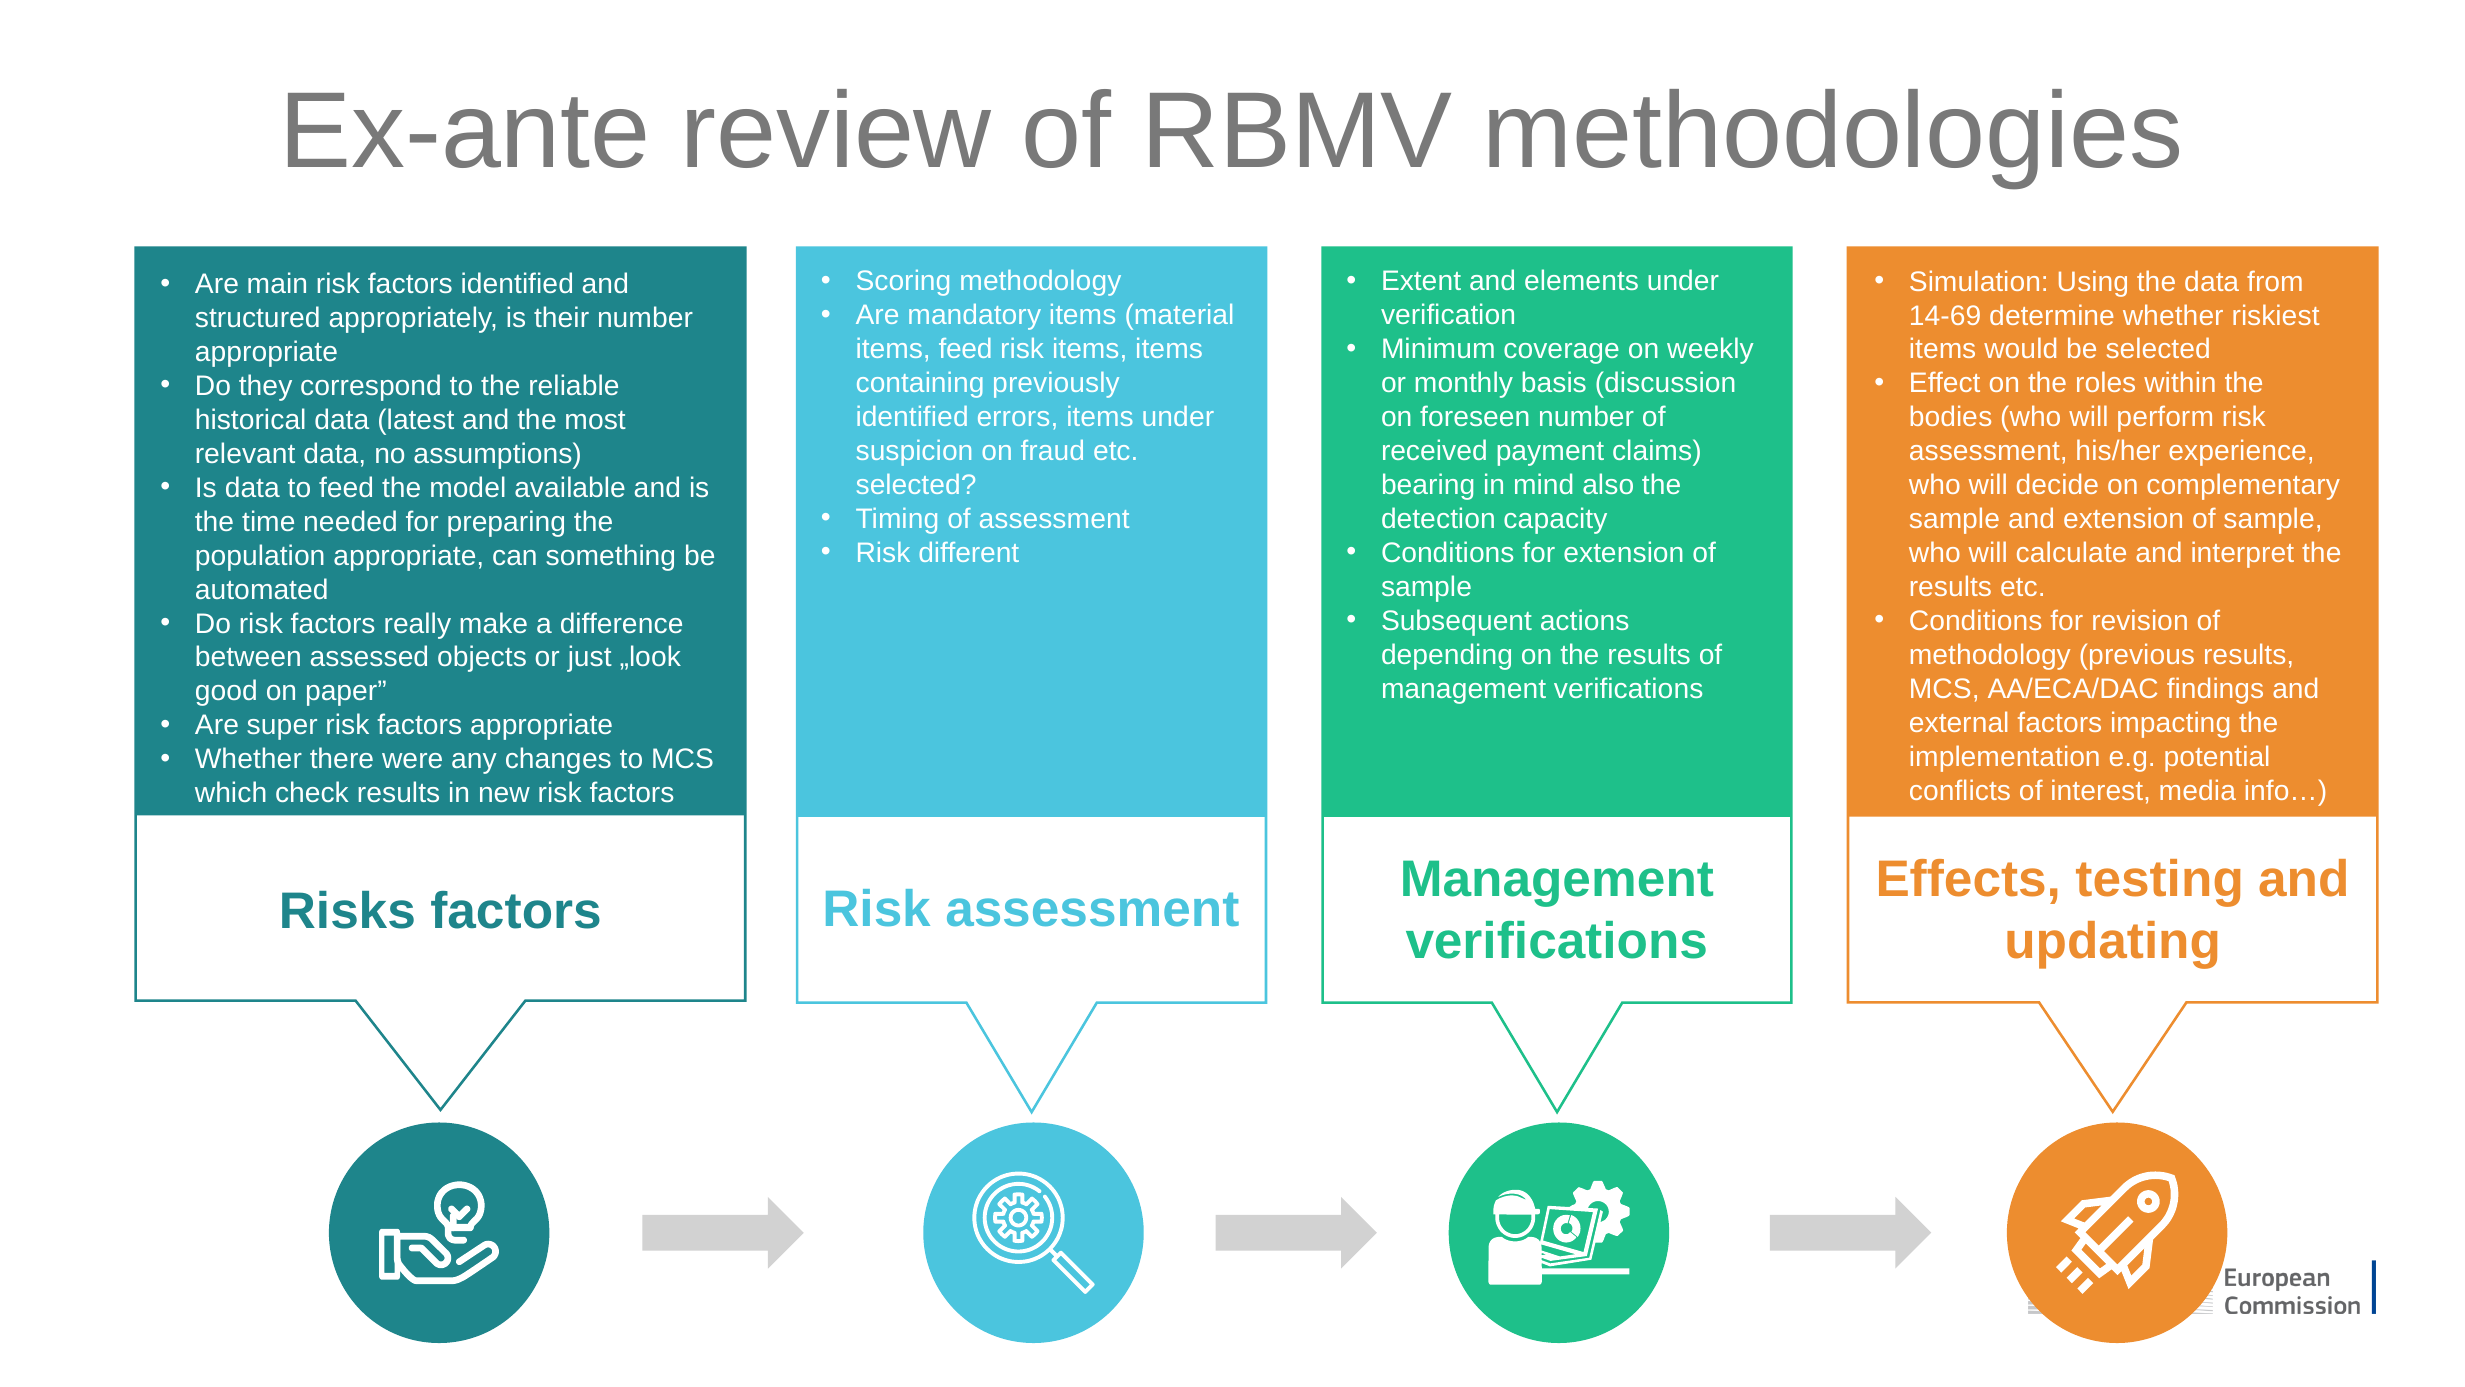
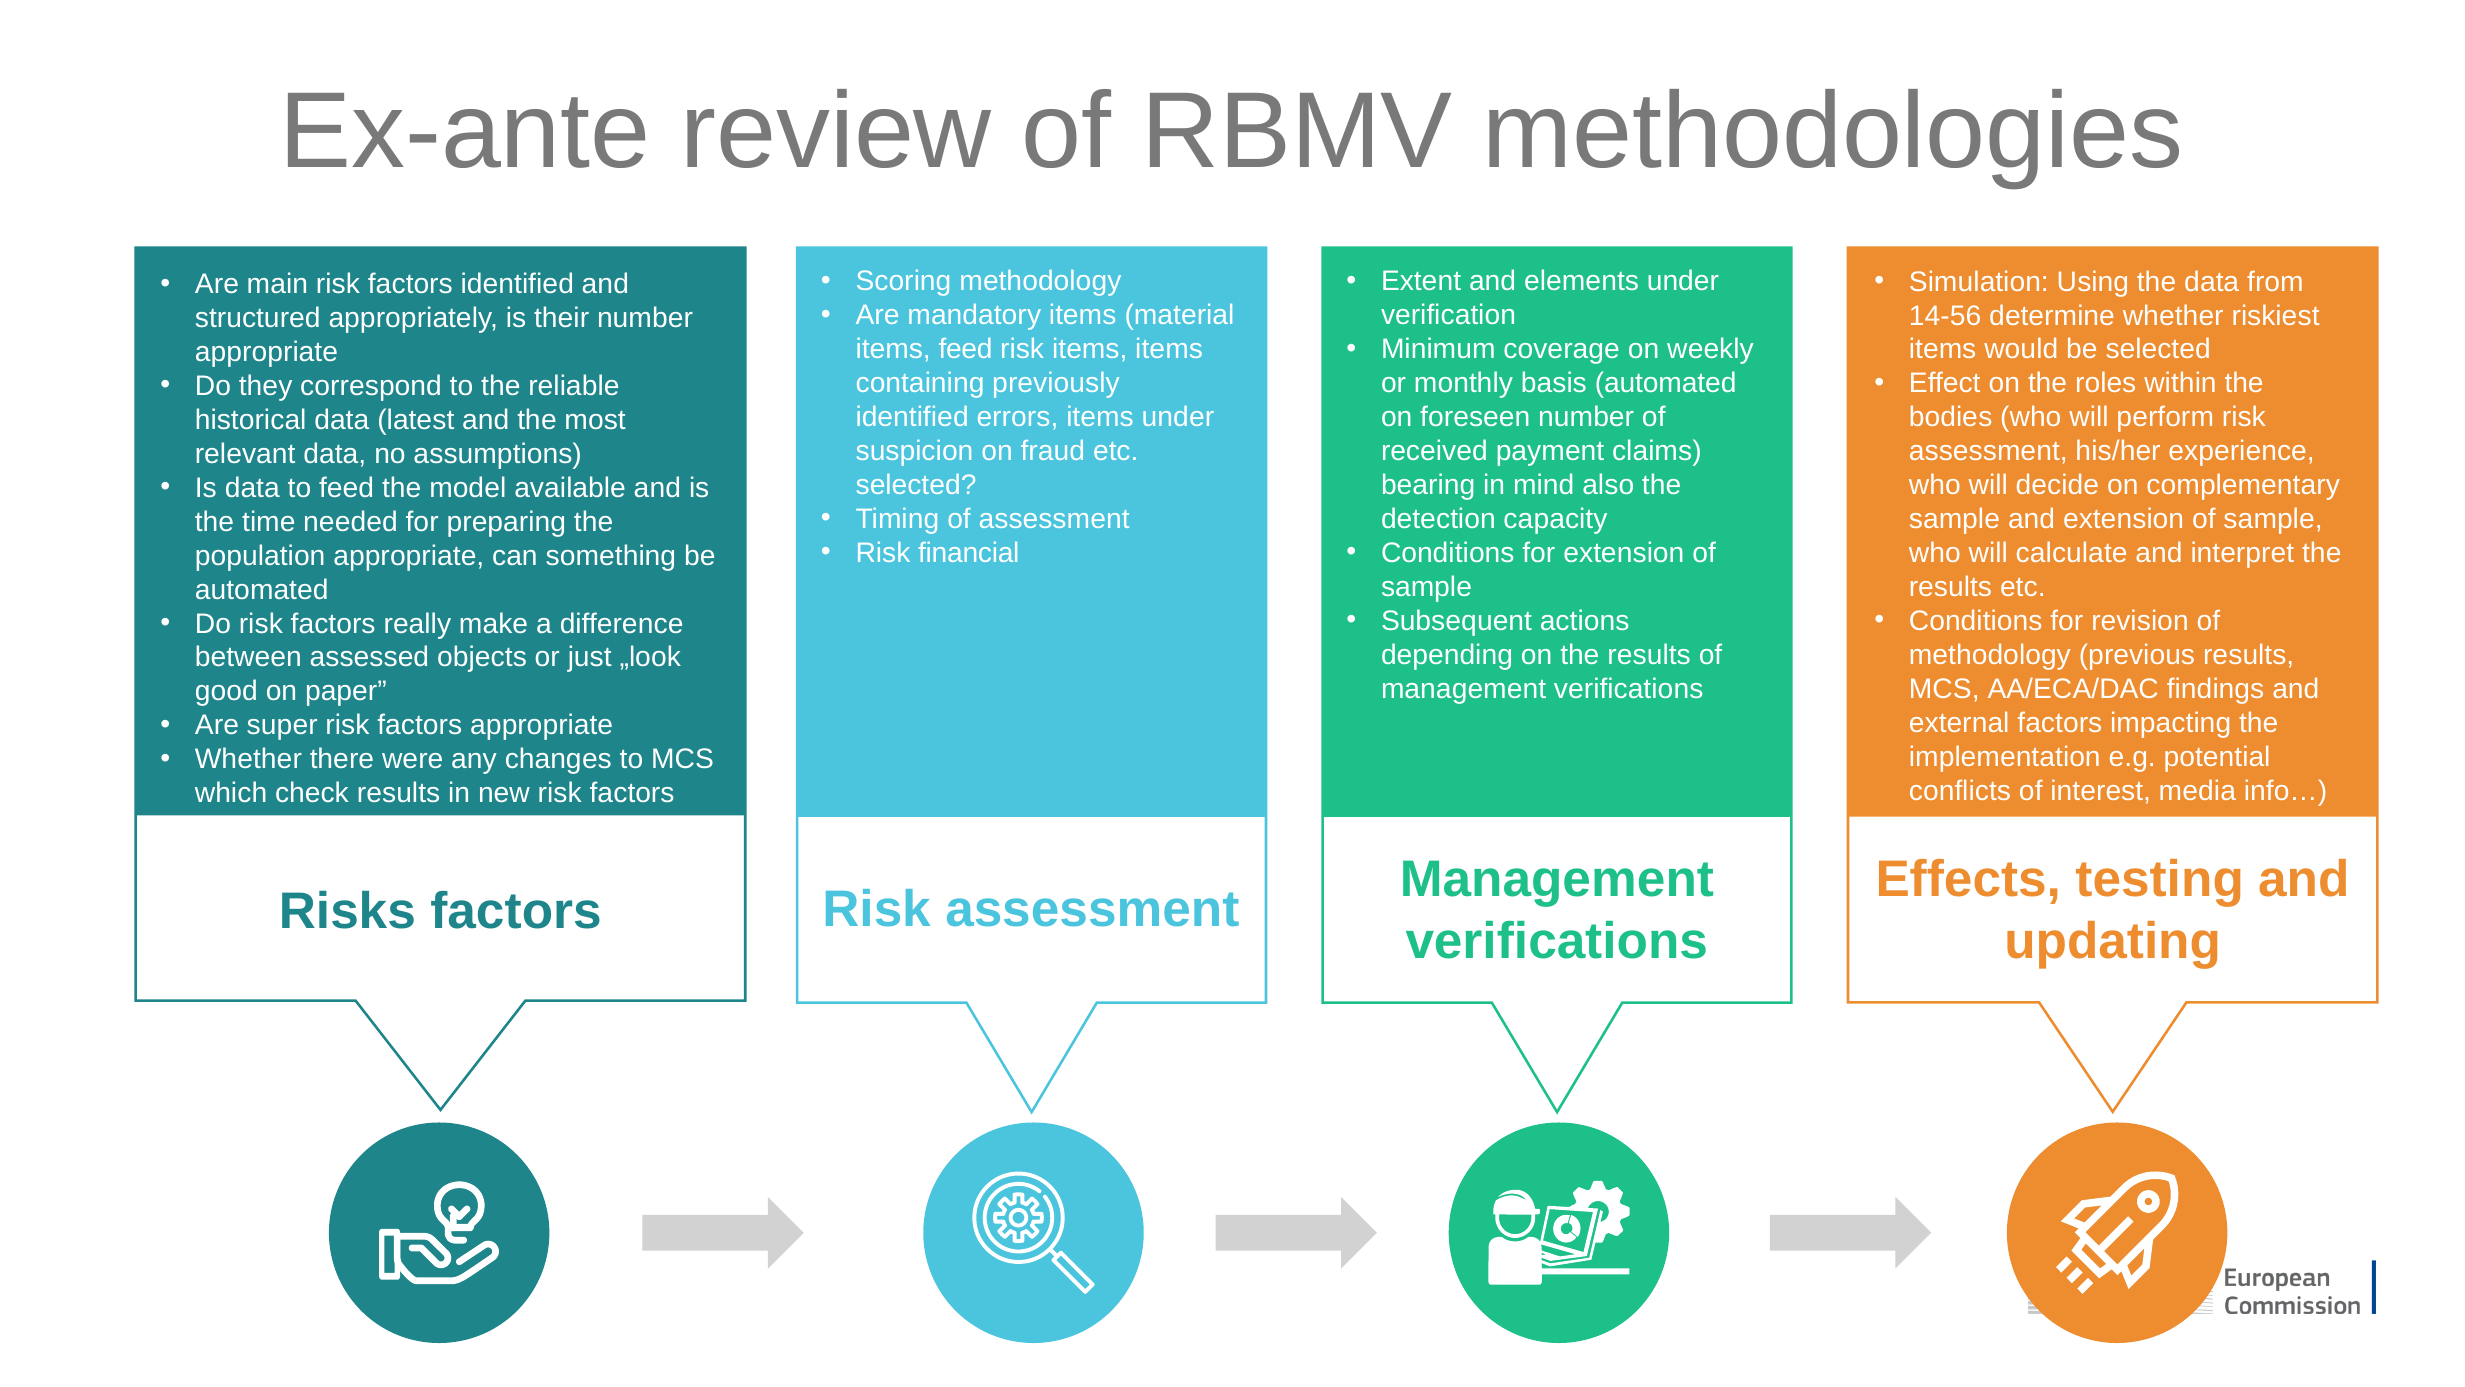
14-69: 14-69 -> 14-56
basis discussion: discussion -> automated
different: different -> financial
